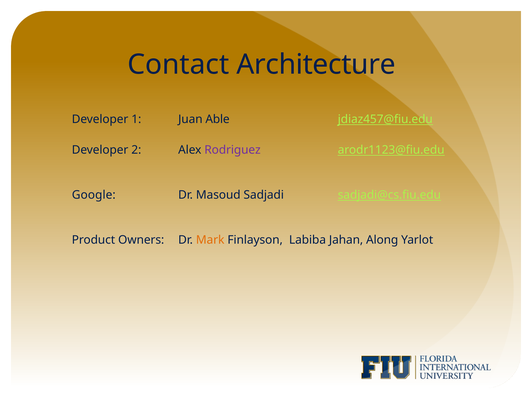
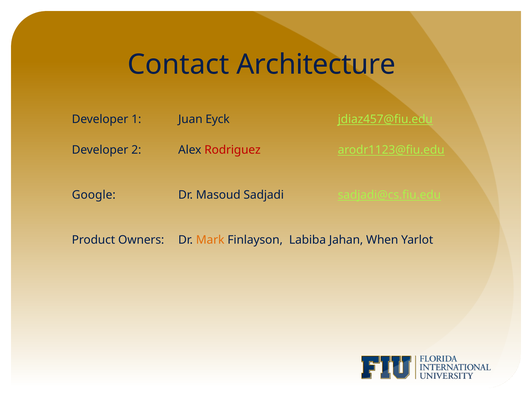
Able: Able -> Eyck
Rodriguez colour: purple -> red
Along: Along -> When
